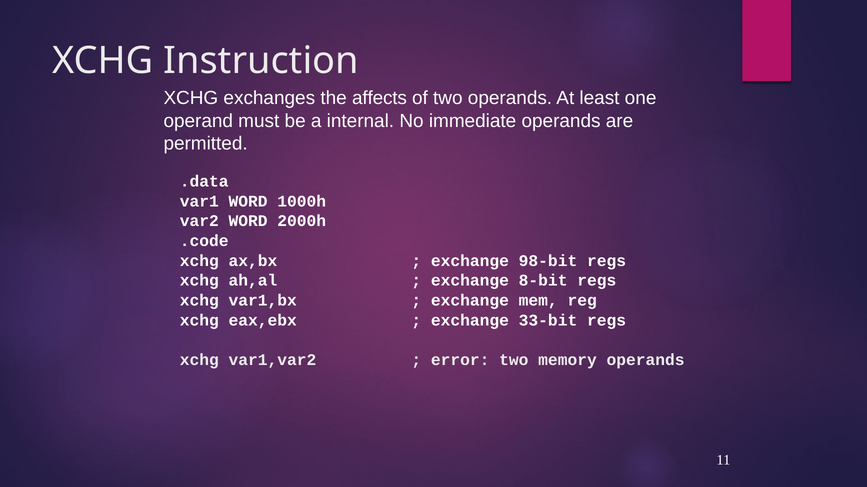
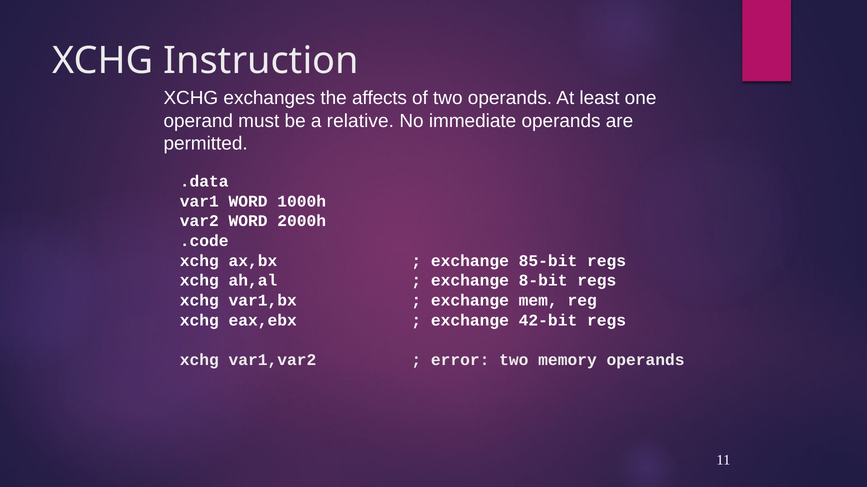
internal: internal -> relative
98-bit: 98-bit -> 85-bit
33-bit: 33-bit -> 42-bit
